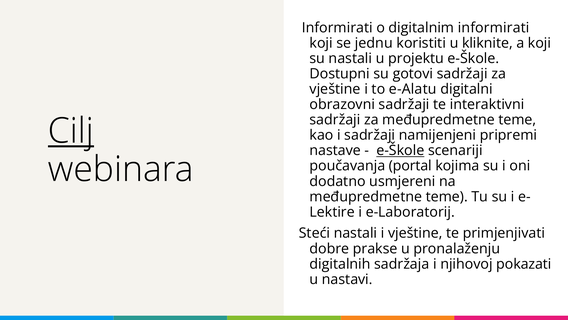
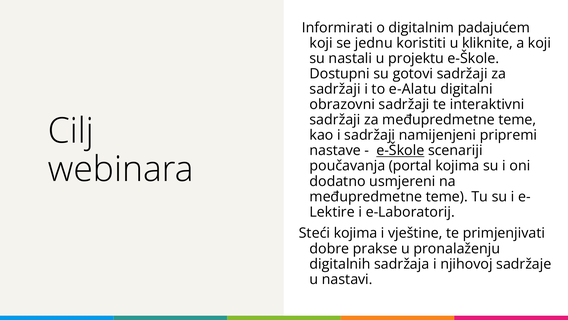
digitalnim informirati: informirati -> padajućem
vještine at (335, 89): vještine -> sadržaji
Cilj underline: present -> none
Steći nastali: nastali -> kojima
pokazati: pokazati -> sadržaje
